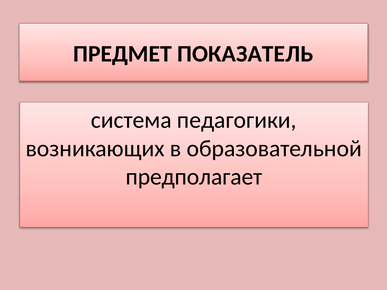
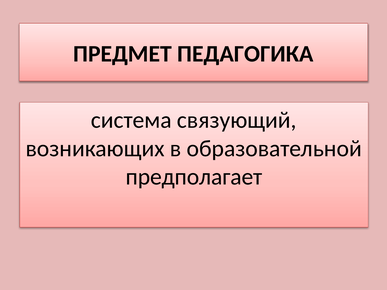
ПОКАЗАТЕЛЬ: ПОКАЗАТЕЛЬ -> ПЕДАГОГИКА
педагогики: педагогики -> связующий
